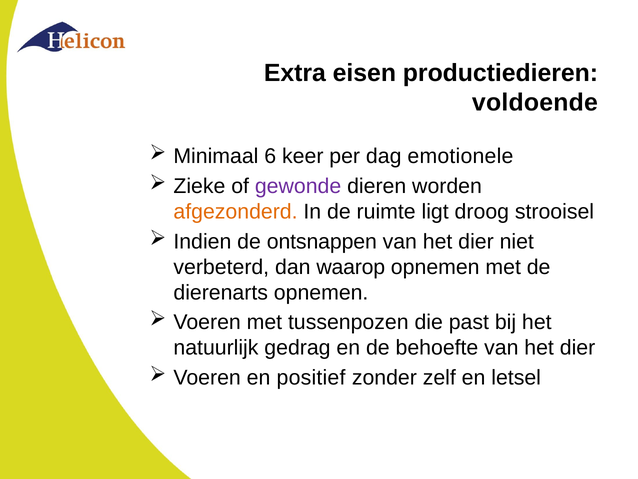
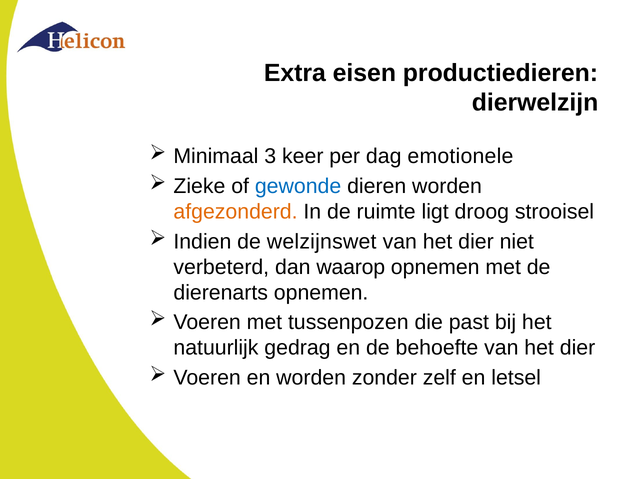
voldoende: voldoende -> dierwelzijn
6: 6 -> 3
gewonde colour: purple -> blue
ontsnappen: ontsnappen -> welzijnswet
en positief: positief -> worden
